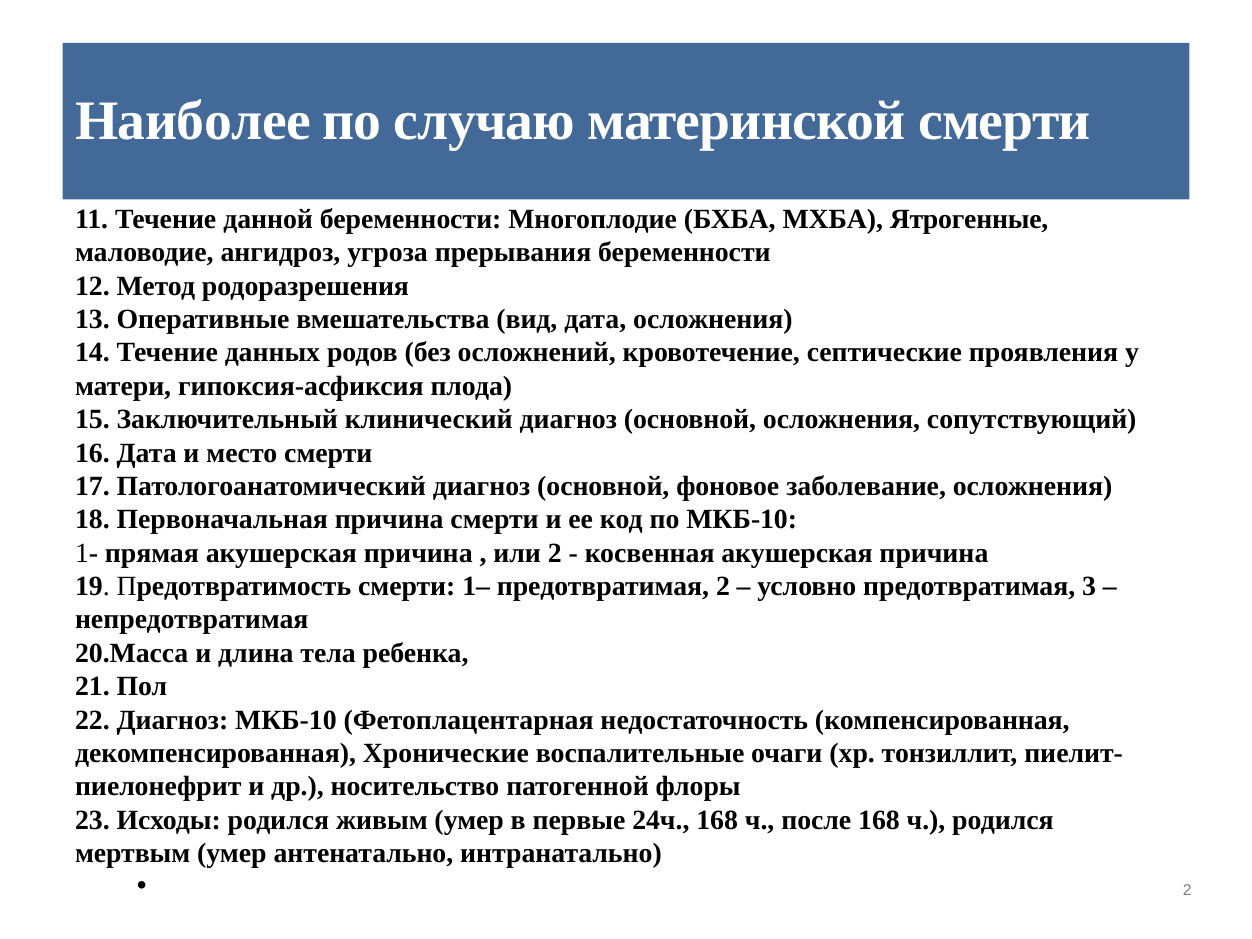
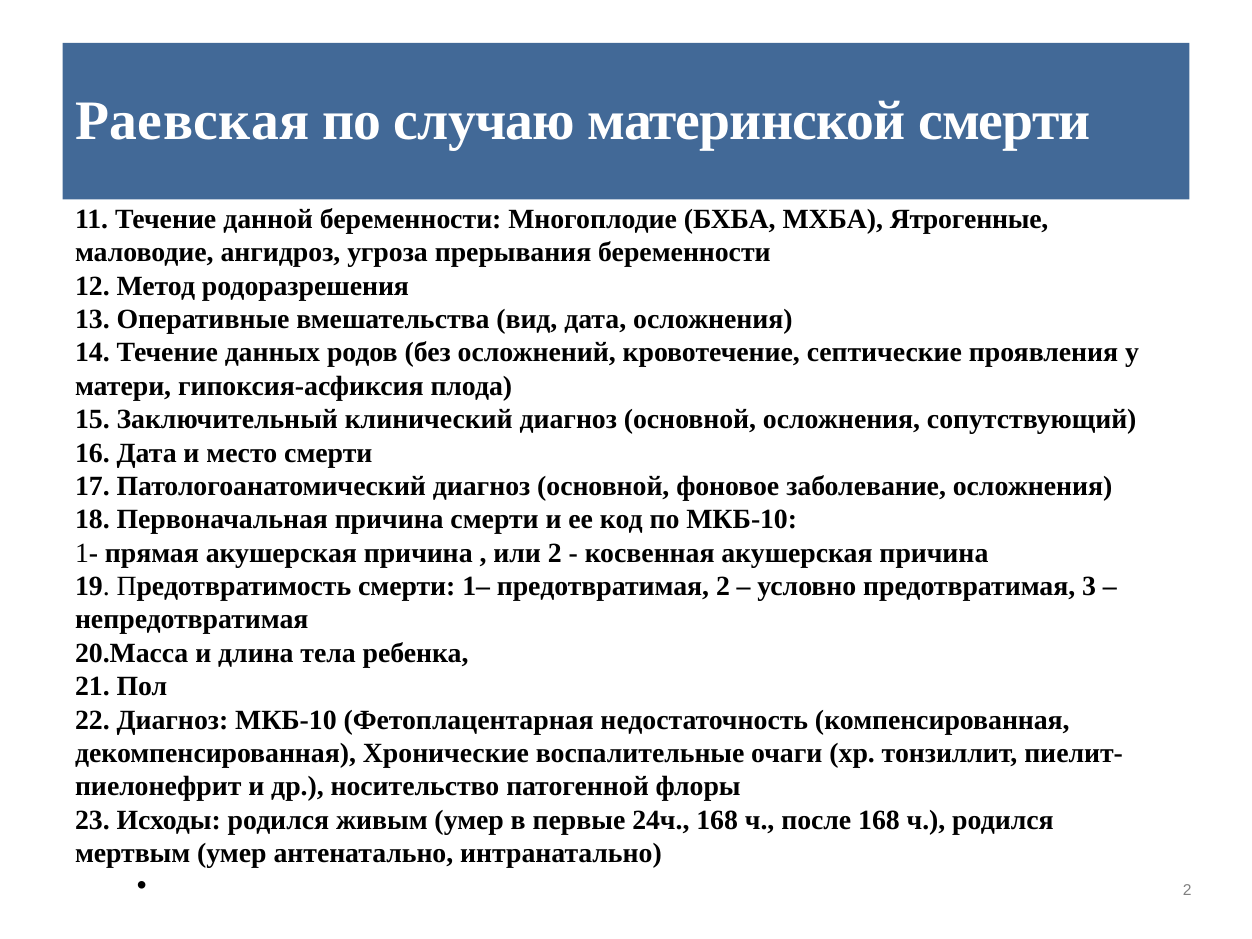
Наиболее: Наиболее -> Раевская
